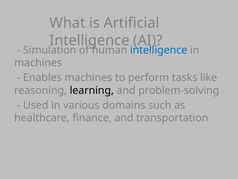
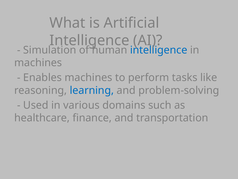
learning colour: black -> blue
